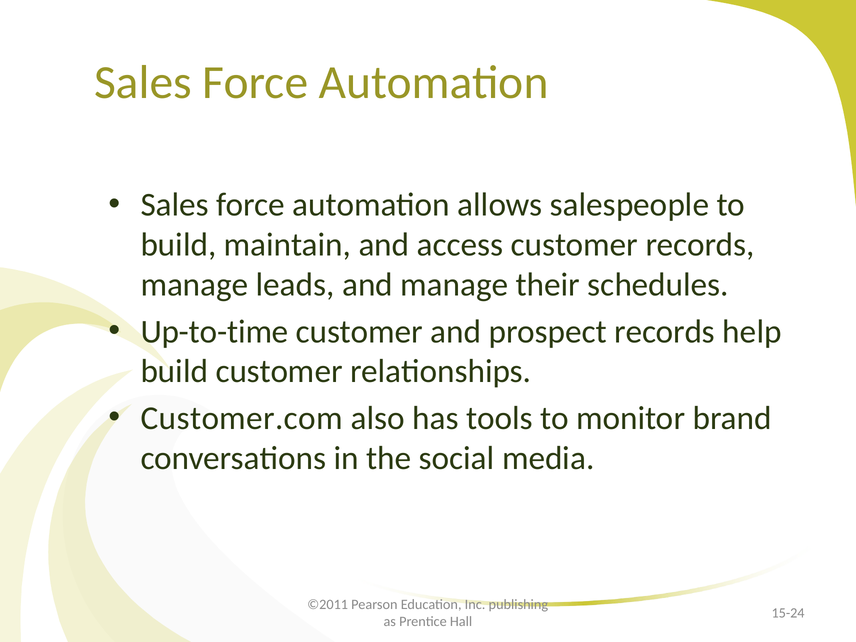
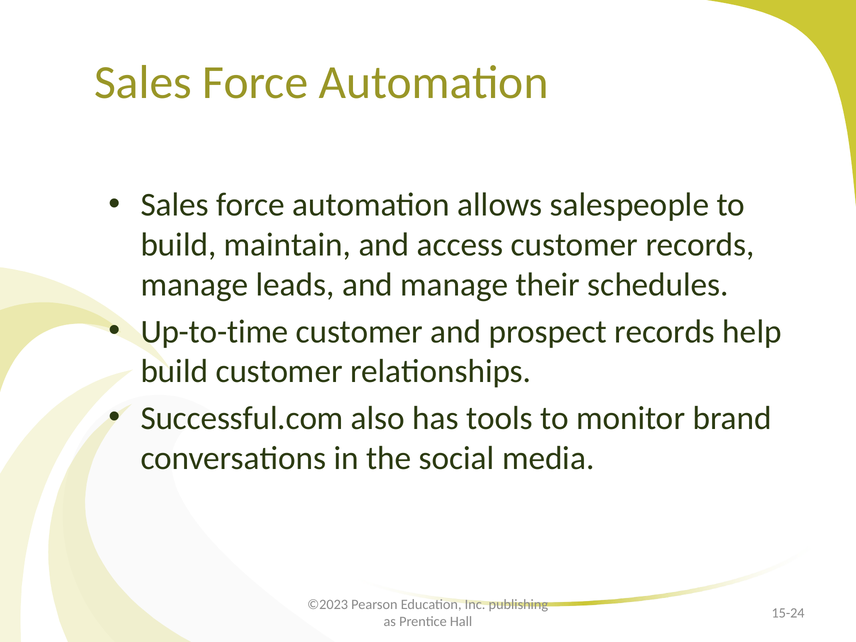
Customer.com: Customer.com -> Successful.com
©2011: ©2011 -> ©2023
